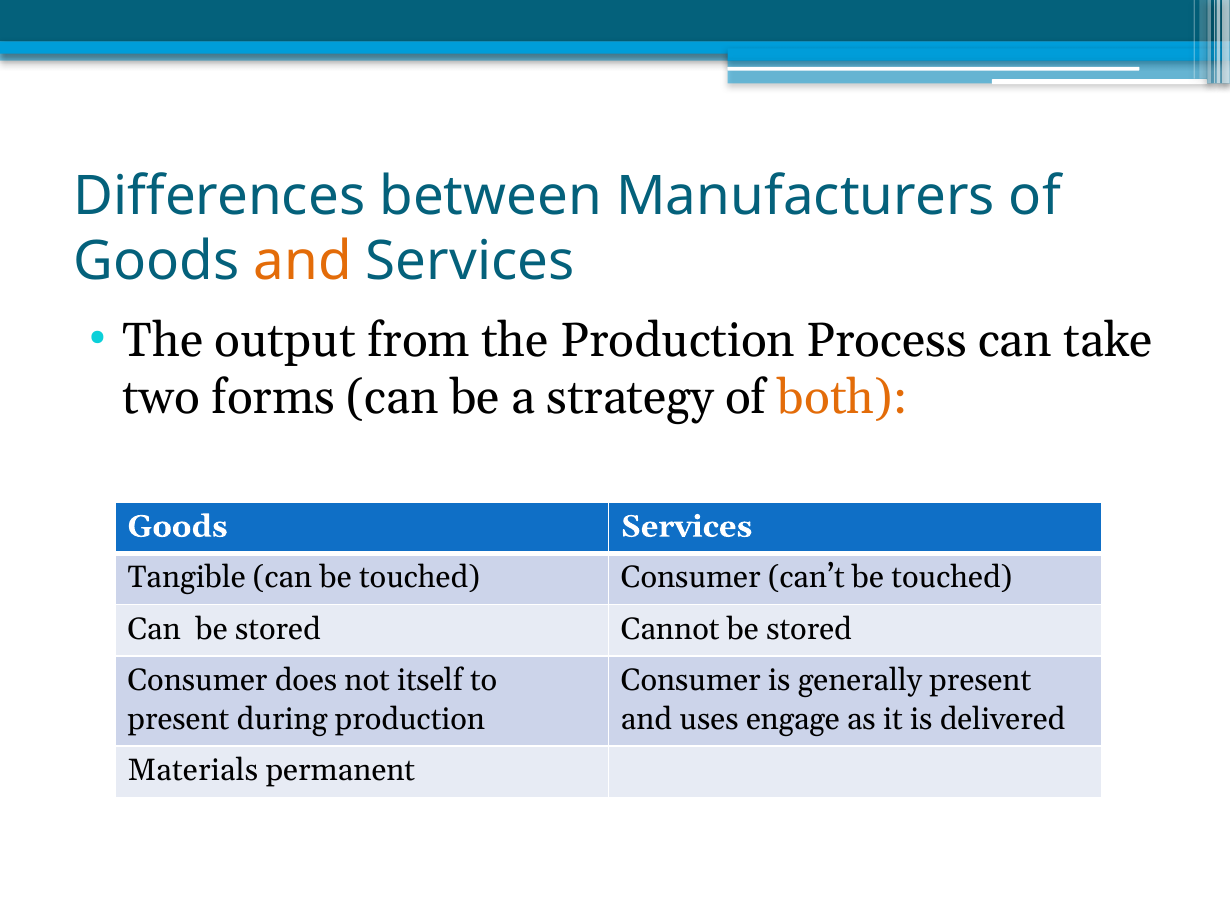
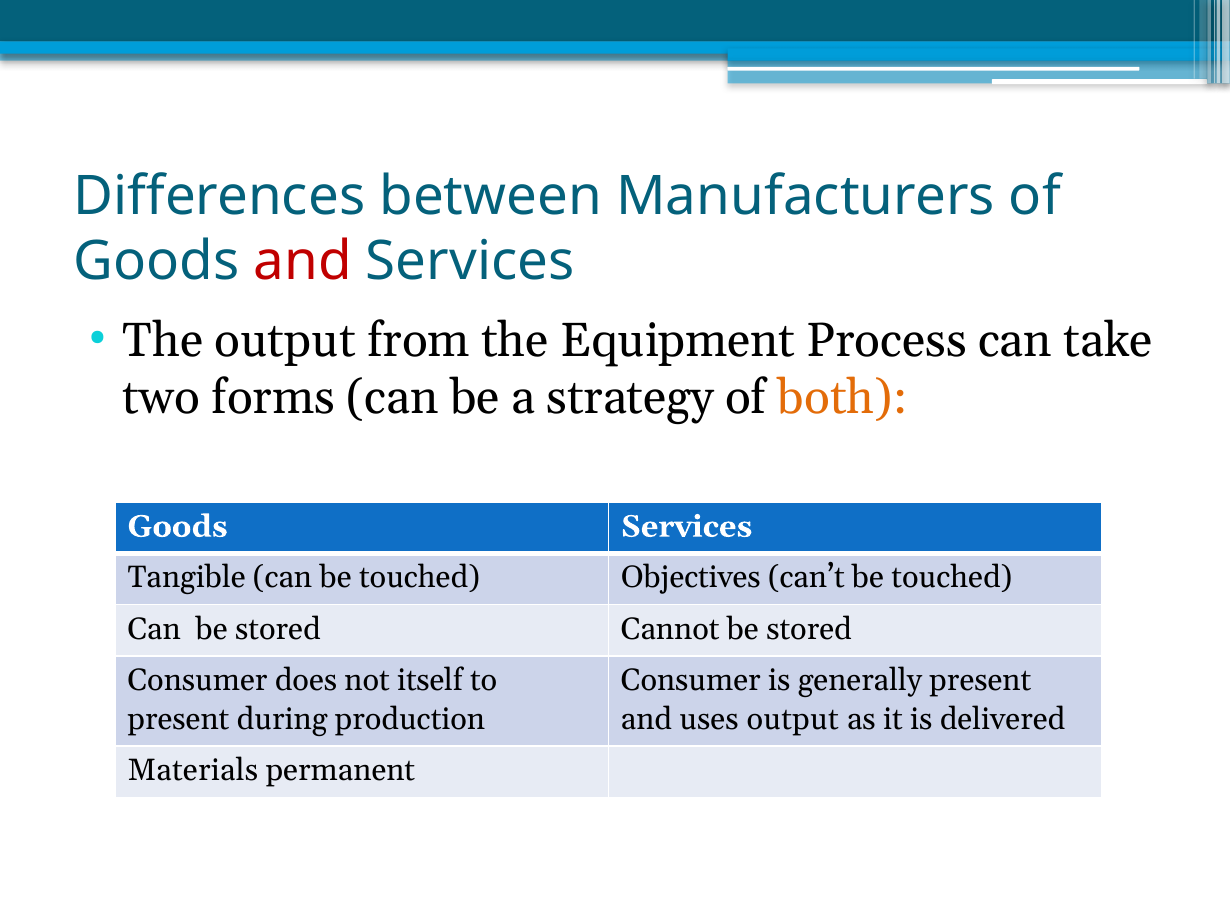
and at (303, 262) colour: orange -> red
the Production: Production -> Equipment
touched Consumer: Consumer -> Objectives
uses engage: engage -> output
